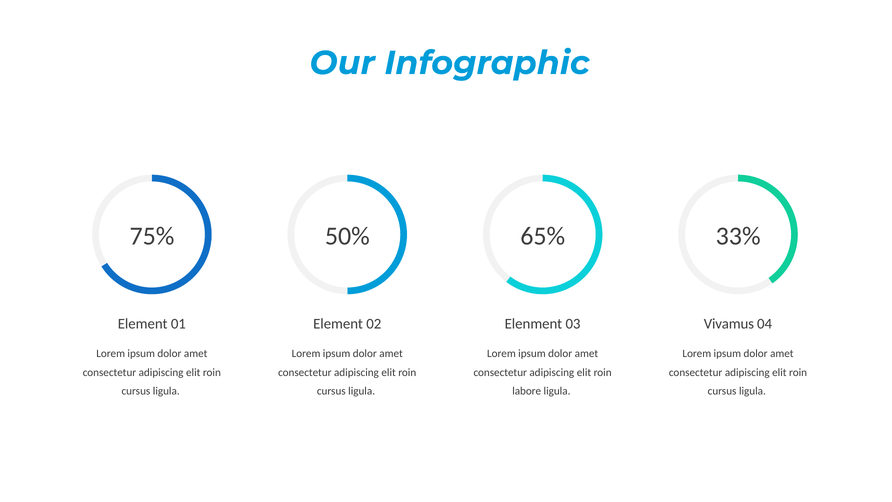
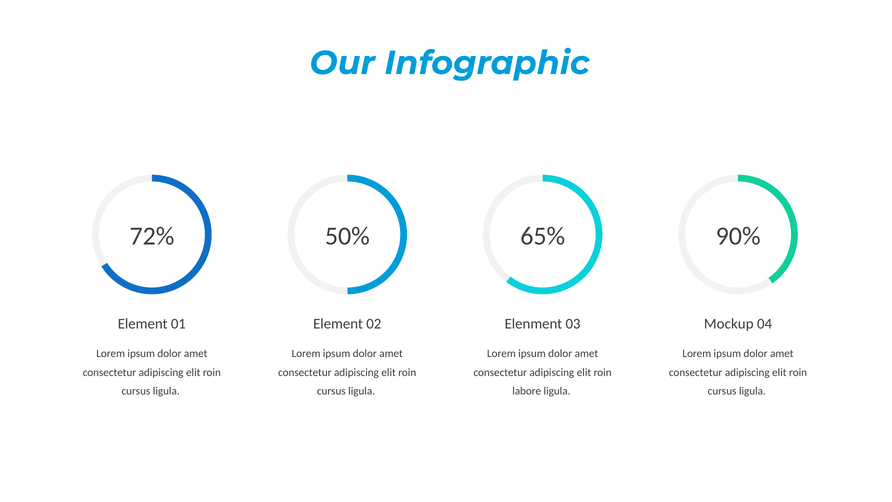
75%: 75% -> 72%
33%: 33% -> 90%
Vivamus: Vivamus -> Mockup
